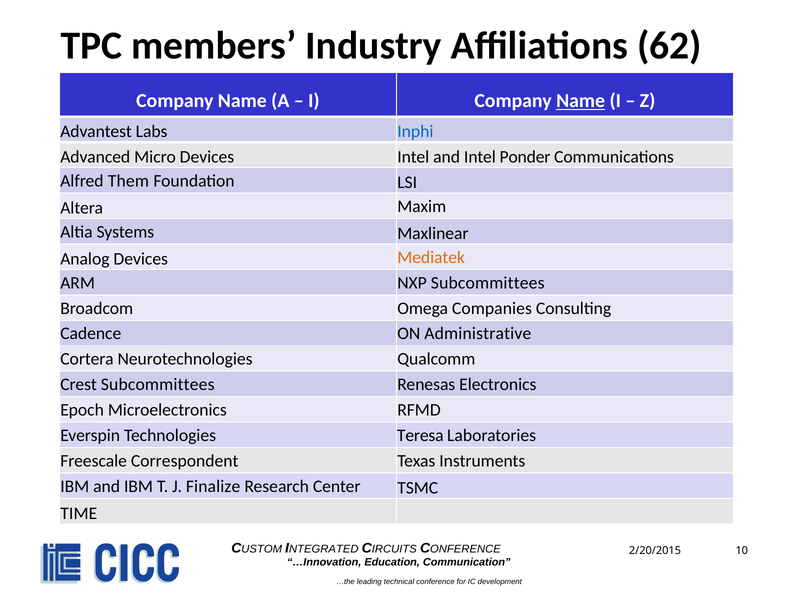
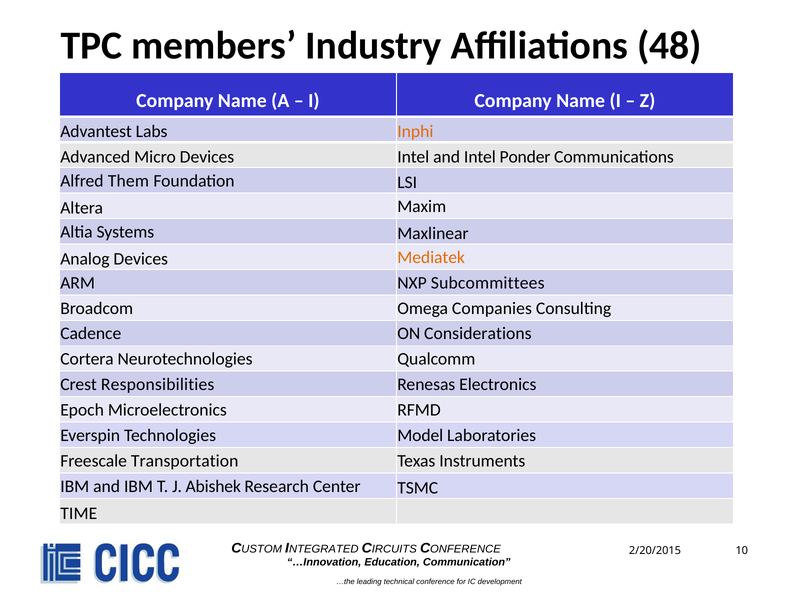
62: 62 -> 48
Name at (581, 101) underline: present -> none
Inphi colour: blue -> orange
Administrative: Administrative -> Considerations
Crest Subcommittees: Subcommittees -> Responsibilities
Teresa: Teresa -> Model
Correspondent: Correspondent -> Transportation
Finalize: Finalize -> Abishek
